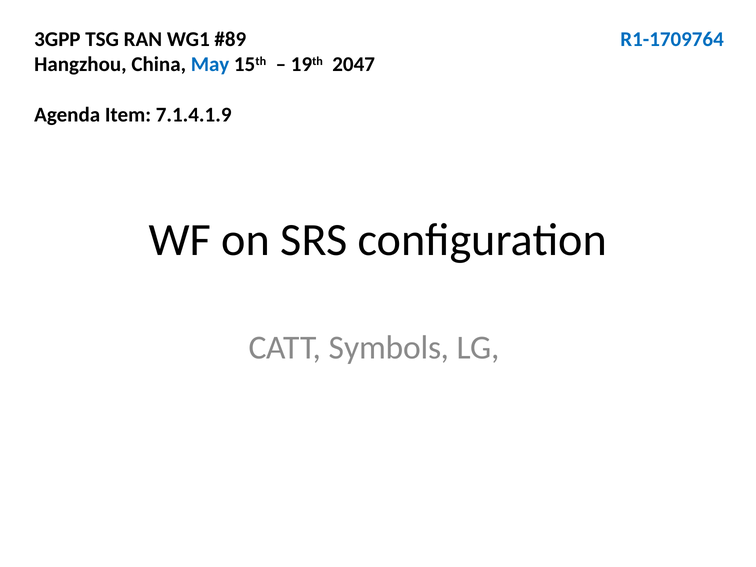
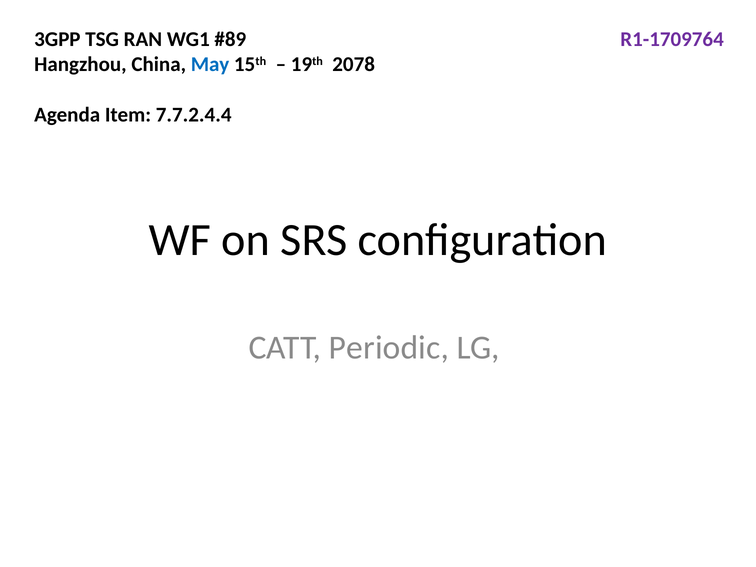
R1-1709764 colour: blue -> purple
2047: 2047 -> 2078
7.1.4.1.9: 7.1.4.1.9 -> 7.7.2.4.4
Symbols: Symbols -> Periodic
